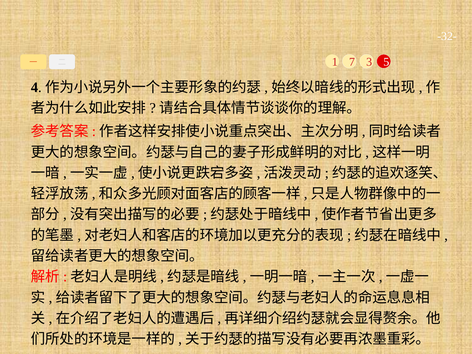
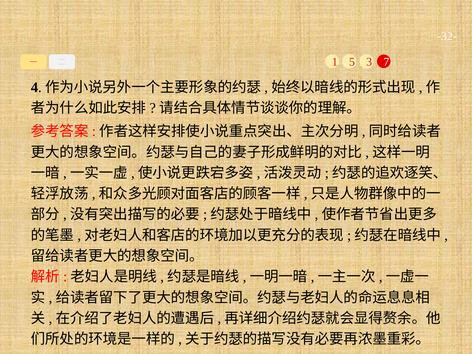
7: 7 -> 5
5: 5 -> 7
